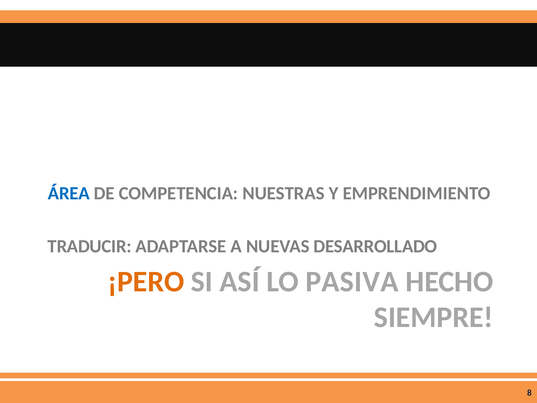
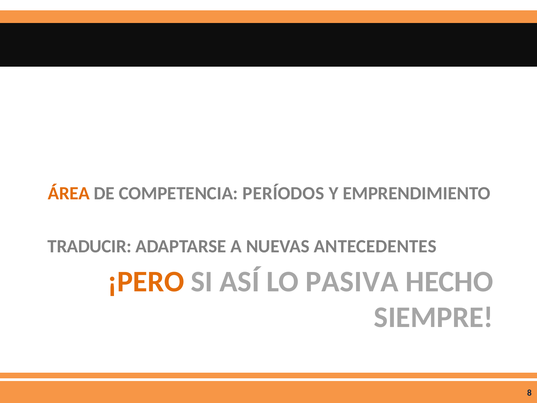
ÁREA colour: blue -> orange
NUESTRAS: NUESTRAS -> PERÍODOS
DESARROLLADO: DESARROLLADO -> ANTECEDENTES
